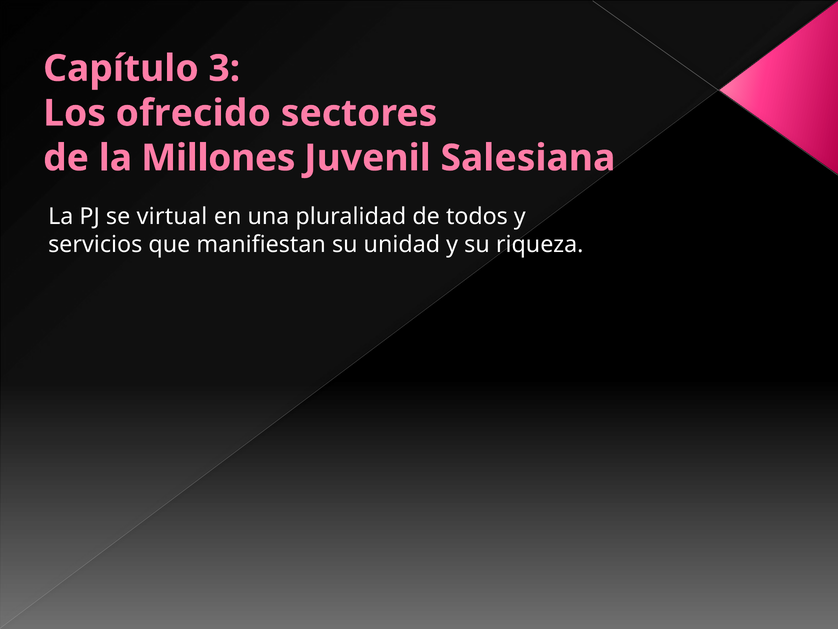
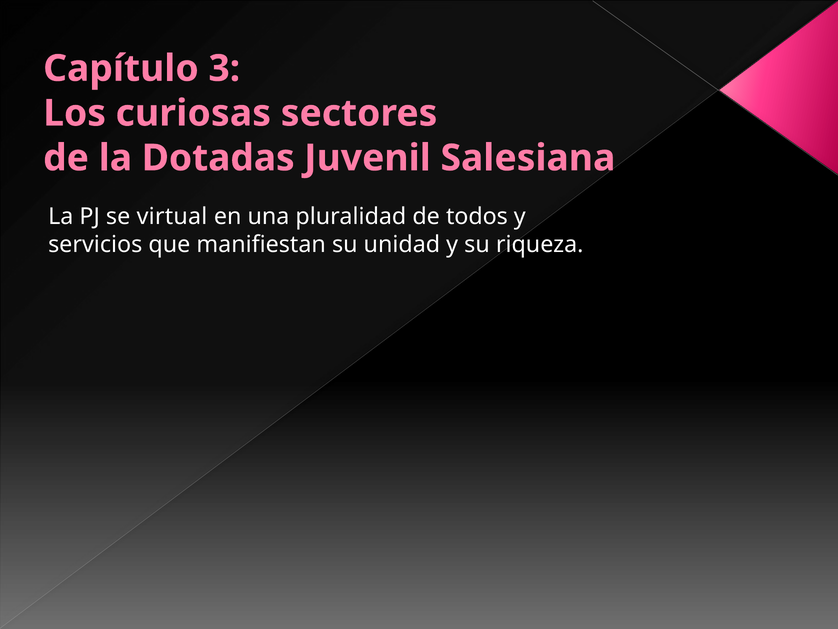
ofrecido: ofrecido -> curiosas
Millones: Millones -> Dotadas
